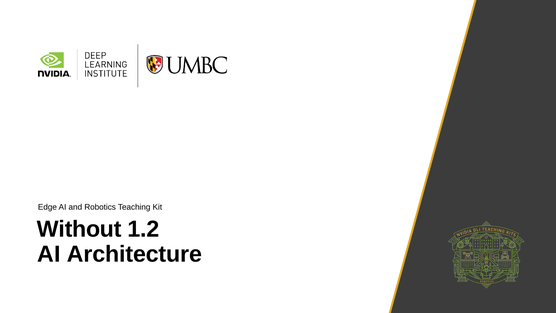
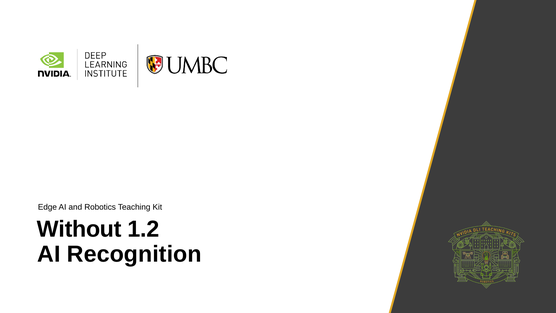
Architecture: Architecture -> Recognition
